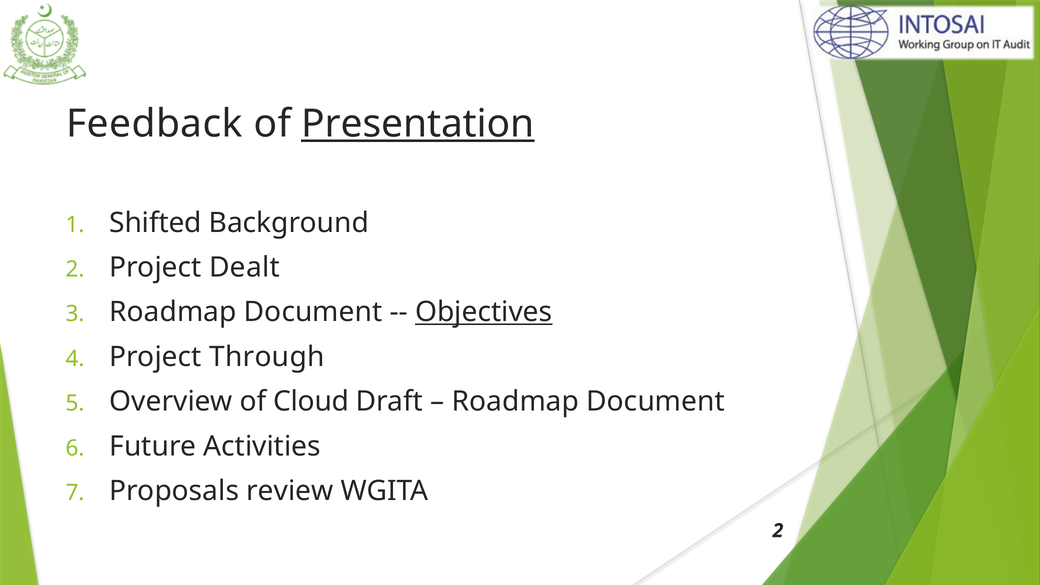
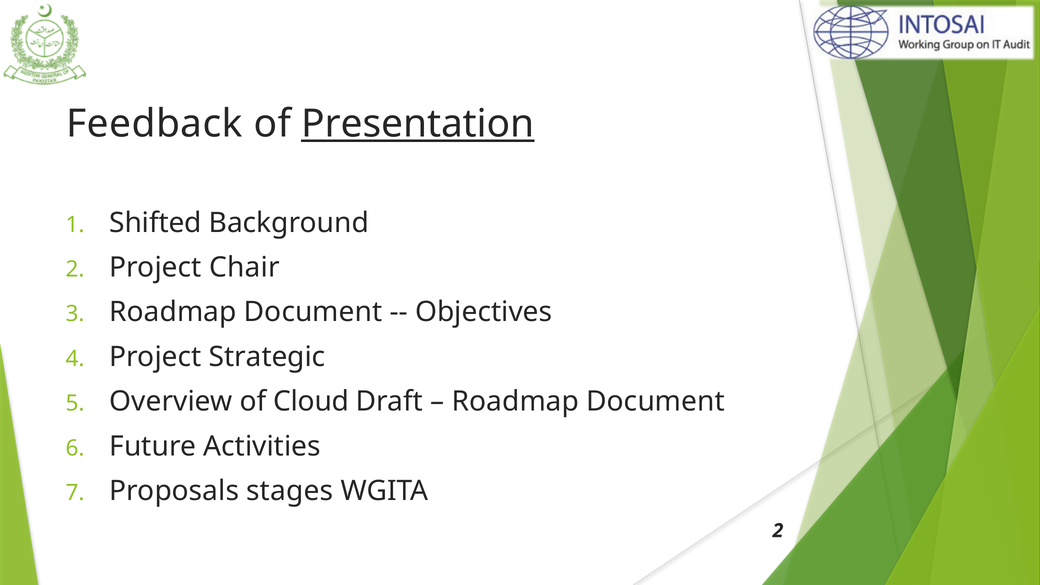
Dealt: Dealt -> Chair
Objectives underline: present -> none
Through: Through -> Strategic
review: review -> stages
